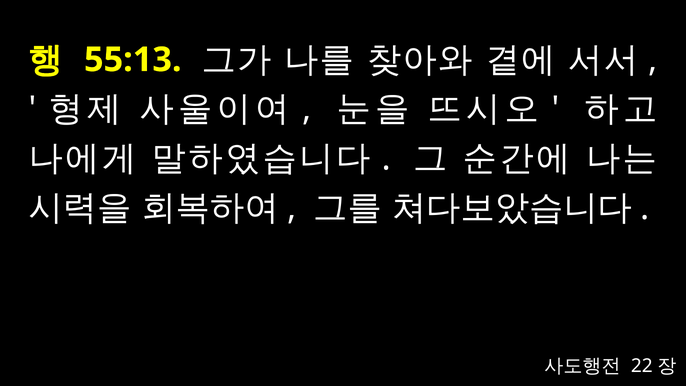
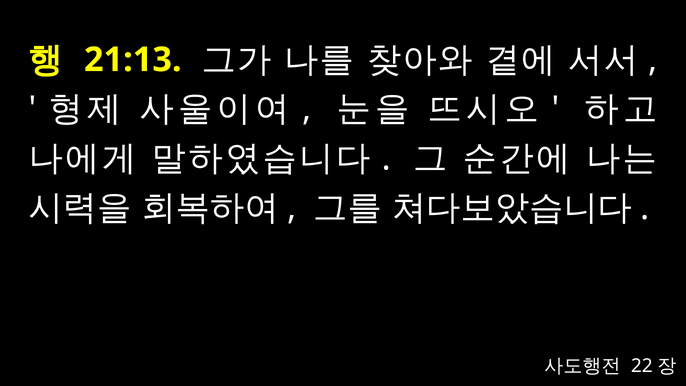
55:13: 55:13 -> 21:13
